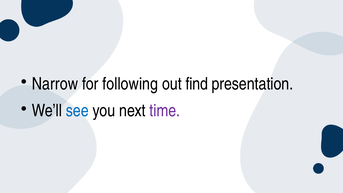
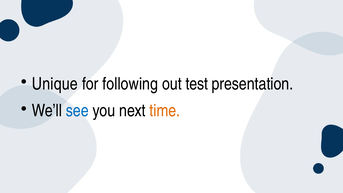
Narrow: Narrow -> Unique
find: find -> test
time colour: purple -> orange
